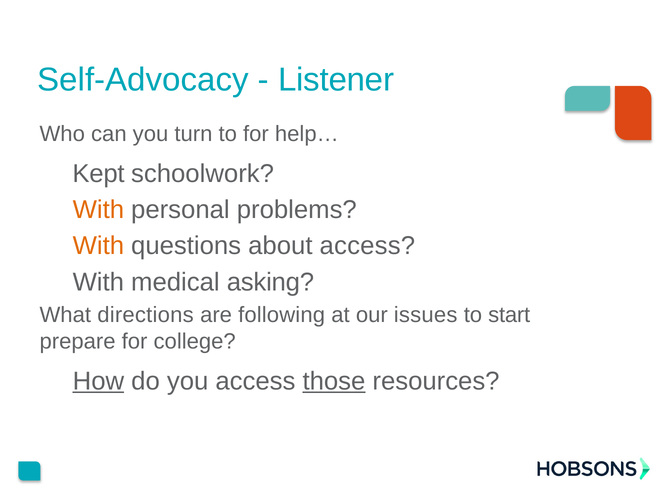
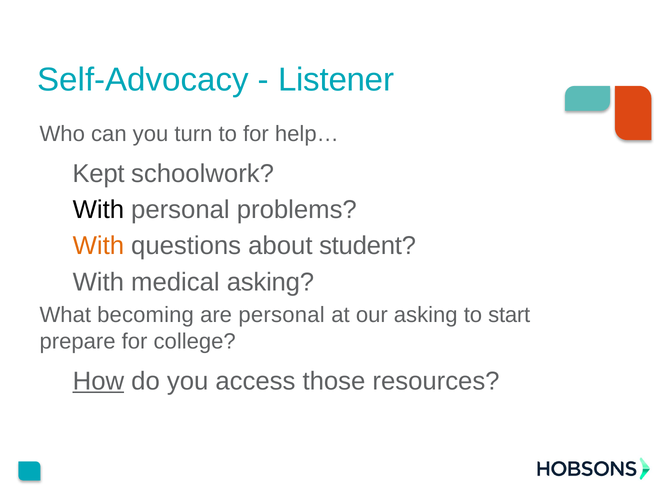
With at (98, 210) colour: orange -> black
about access: access -> student
directions: directions -> becoming
are following: following -> personal
our issues: issues -> asking
those underline: present -> none
